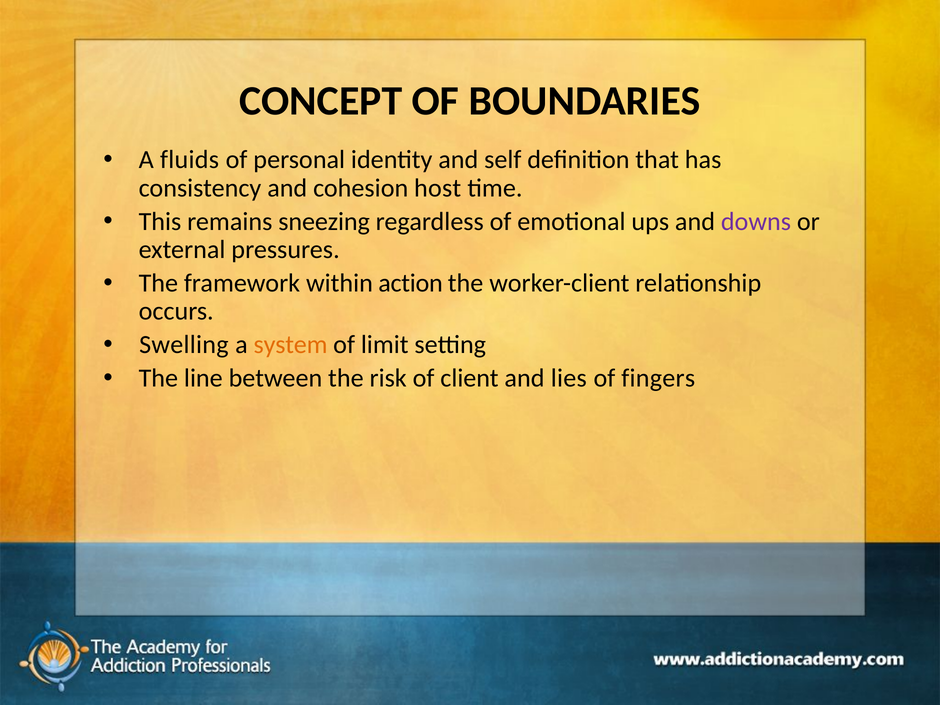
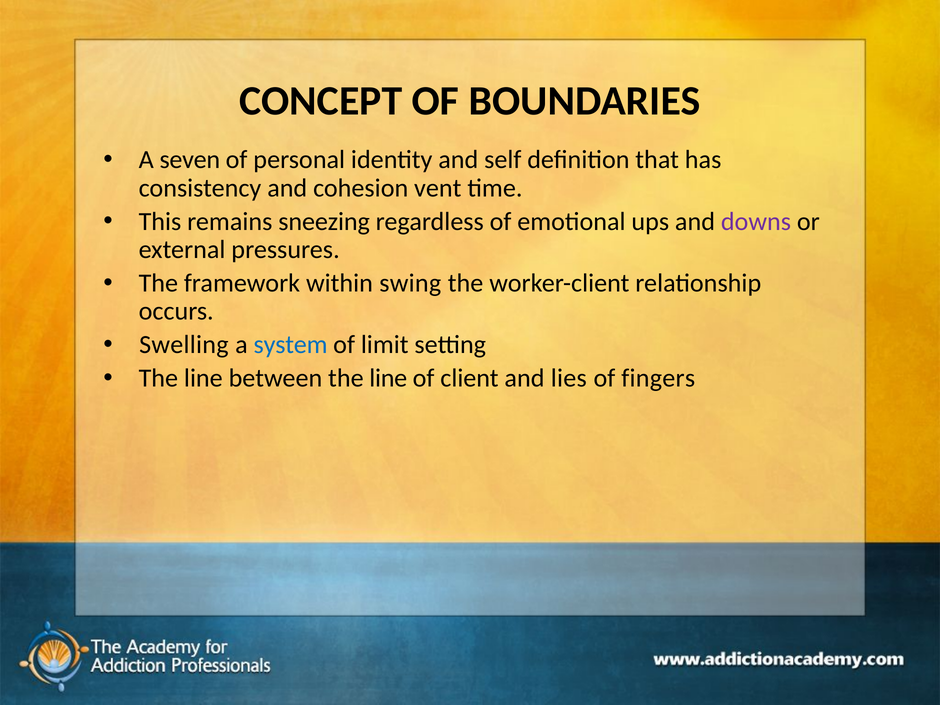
fluids: fluids -> seven
host: host -> vent
action: action -> swing
system colour: orange -> blue
between the risk: risk -> line
